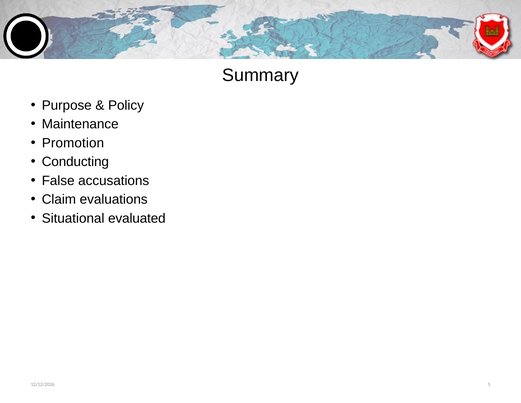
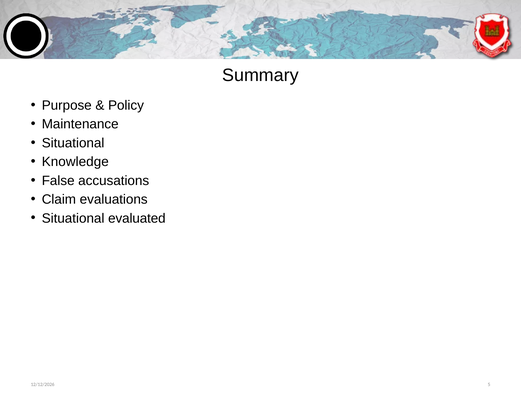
Promotion at (73, 143): Promotion -> Situational
Conducting: Conducting -> Knowledge
